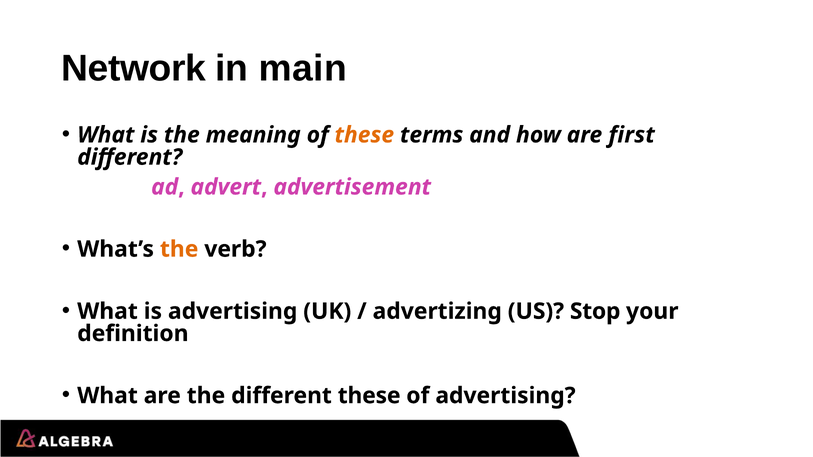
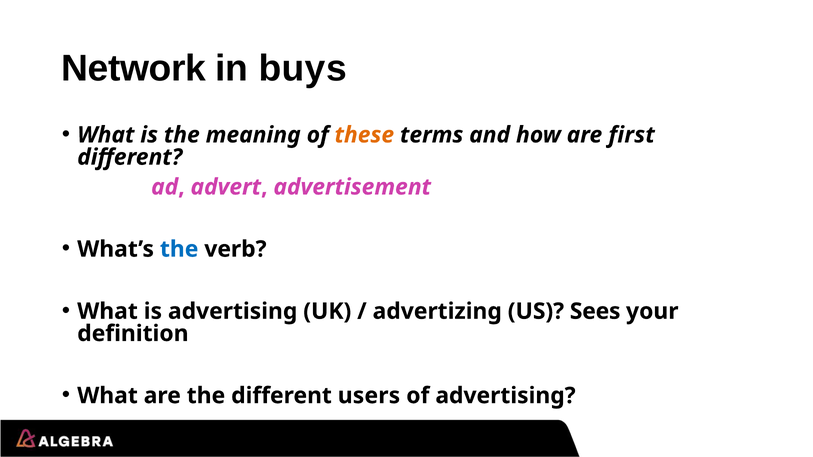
main: main -> buys
the at (179, 249) colour: orange -> blue
Stop: Stop -> Sees
different these: these -> users
